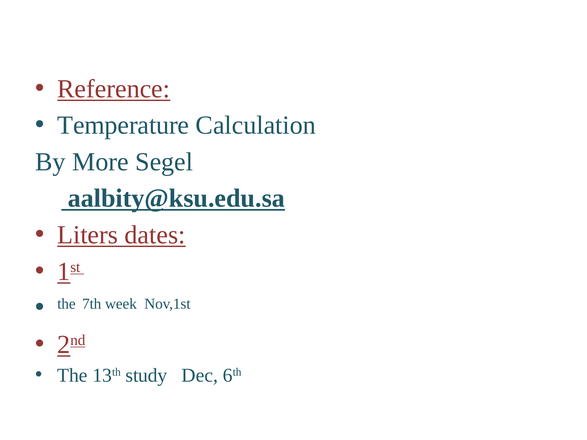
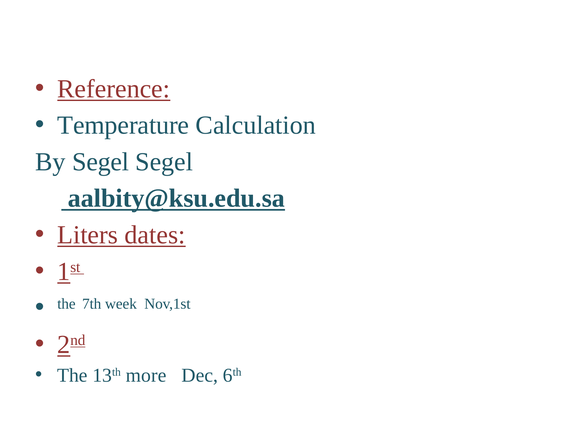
By More: More -> Segel
study: study -> more
